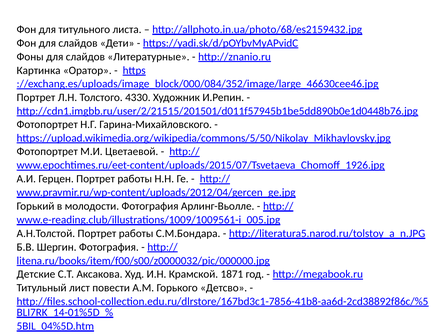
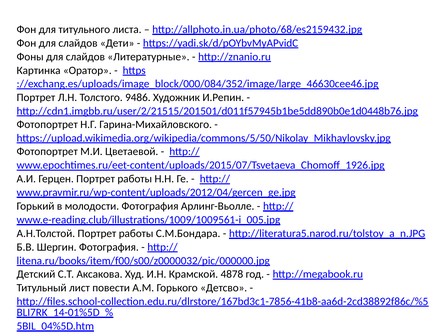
4330: 4330 -> 9486
Детские: Детские -> Детский
1871: 1871 -> 4878
